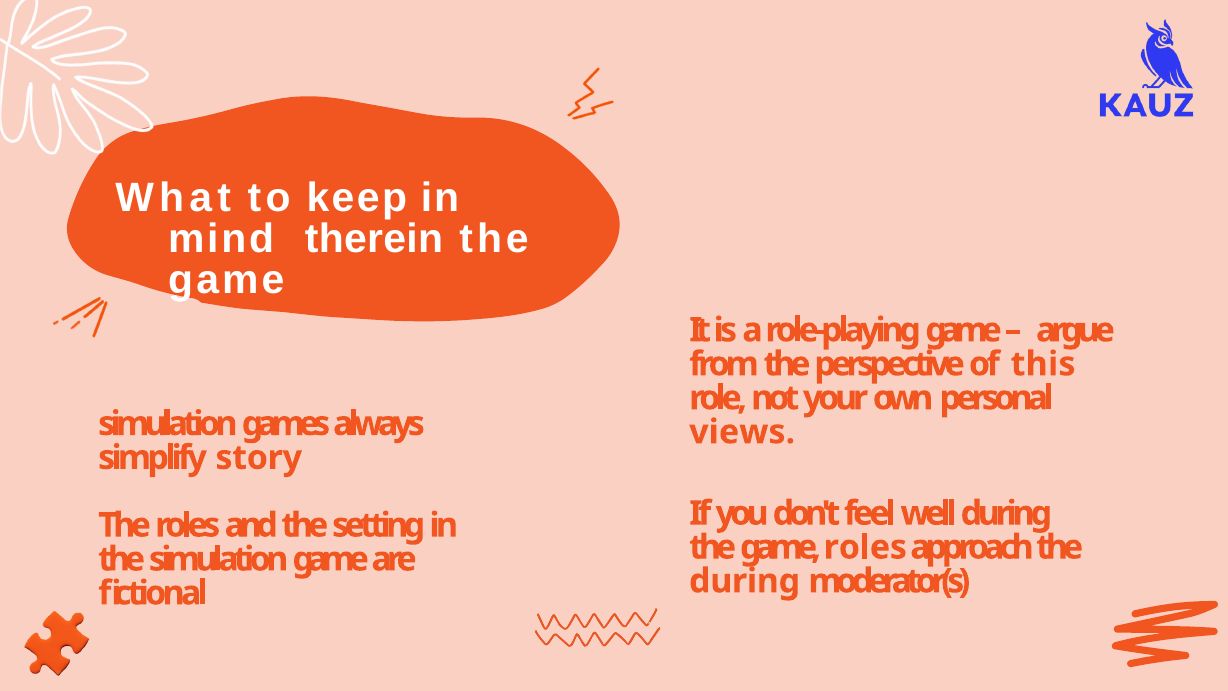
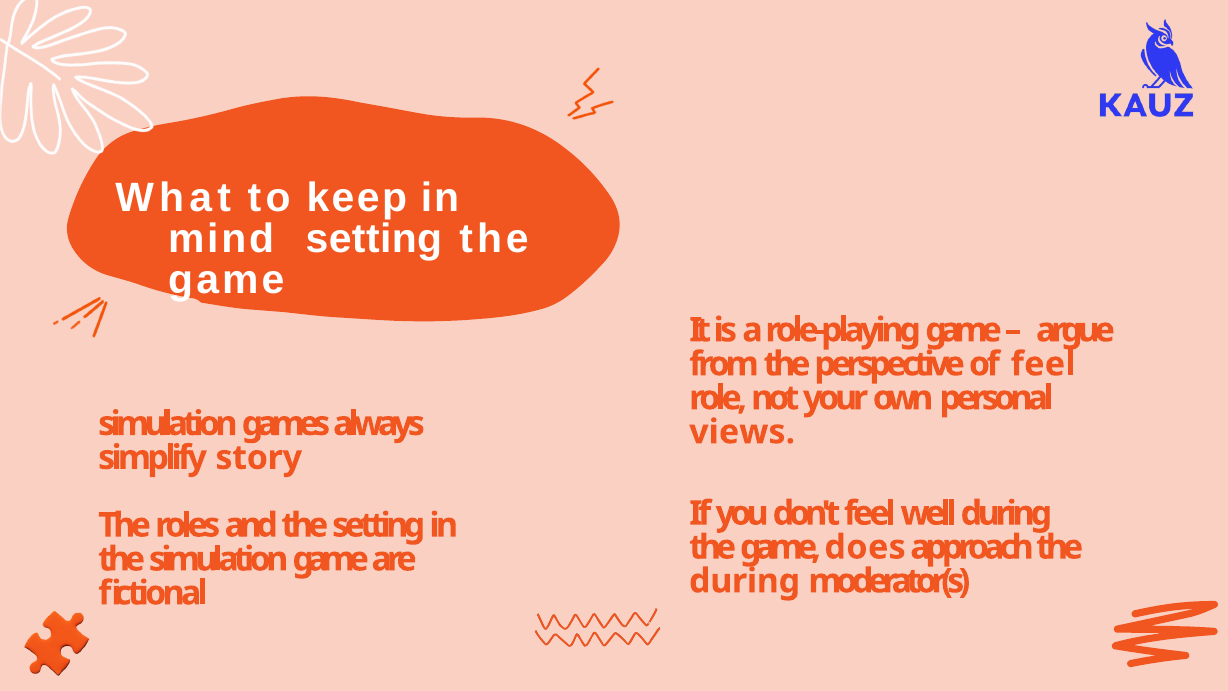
mind therein: therein -> setting
of this: this -> feel
game roles: roles -> does
